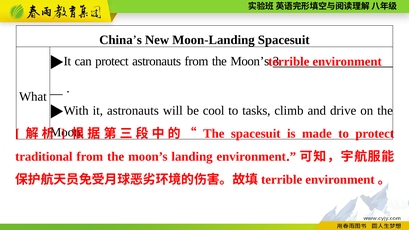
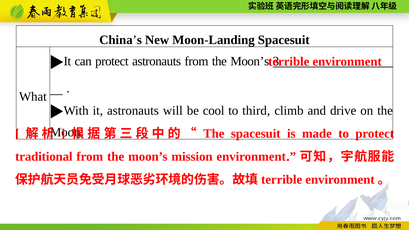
tasks: tasks -> third
landing: landing -> mission
